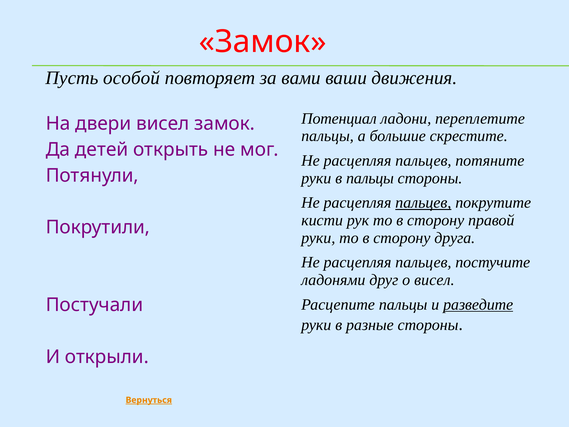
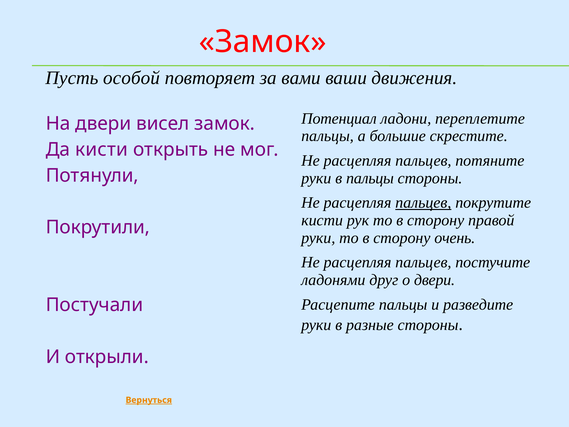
Да детей: детей -> кисти
друга: друга -> очень
о висел: висел -> двери
разведите underline: present -> none
